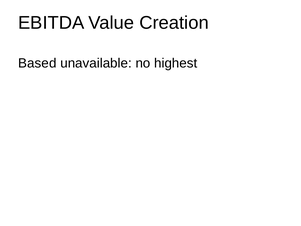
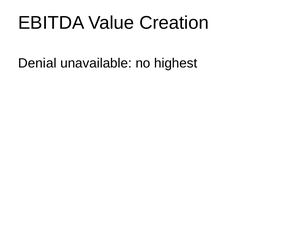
Based: Based -> Denial
